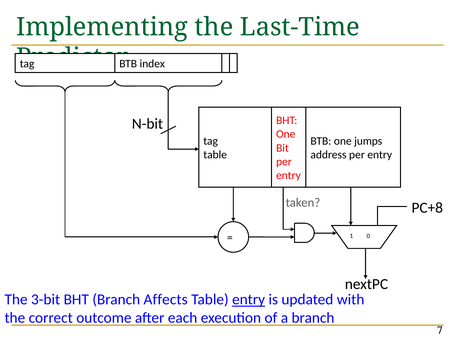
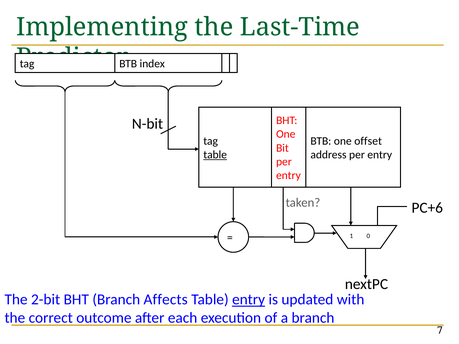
jumps: jumps -> offset
table at (215, 155) underline: none -> present
PC+8: PC+8 -> PC+6
3-bit: 3-bit -> 2-bit
